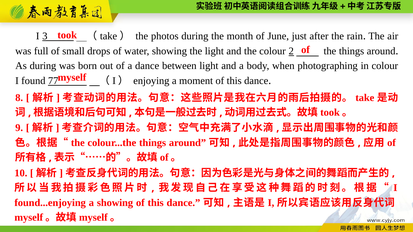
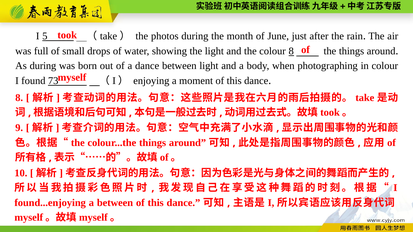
3: 3 -> 5
colour 2: 2 -> 8
77: 77 -> 73
a showing: showing -> between
